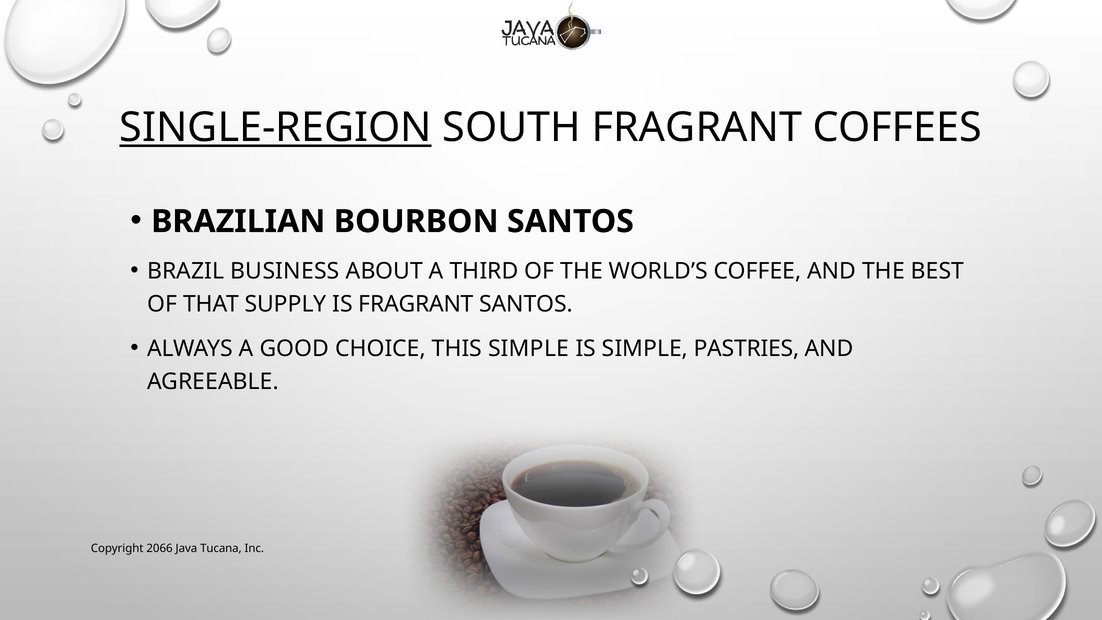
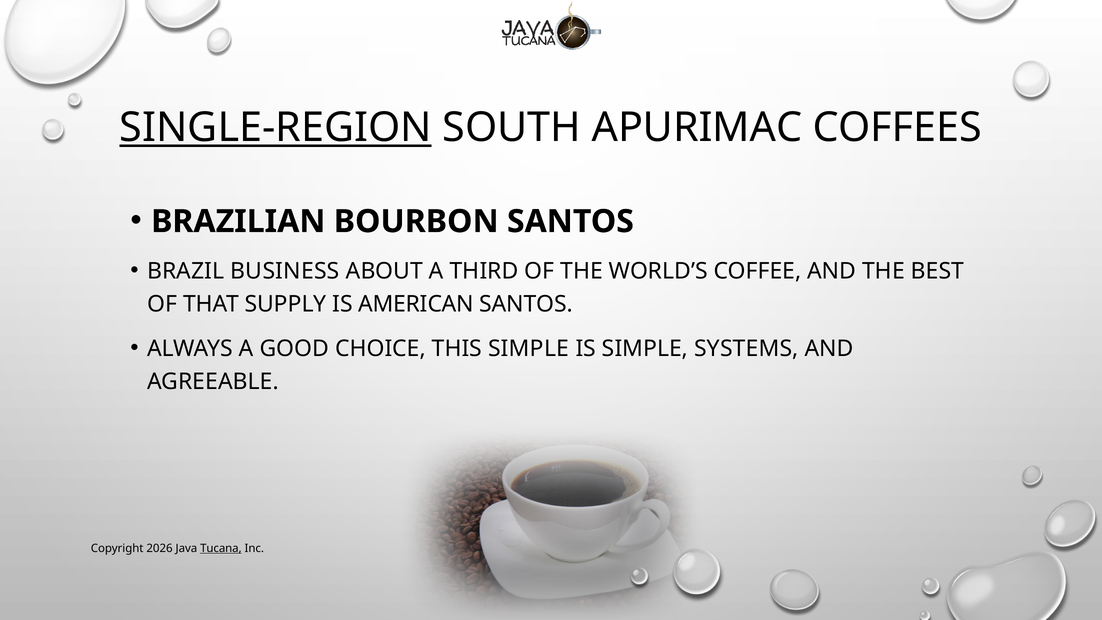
SOUTH FRAGRANT: FRAGRANT -> APURIMAC
IS FRAGRANT: FRAGRANT -> AMERICAN
PASTRIES: PASTRIES -> SYSTEMS
2066: 2066 -> 2026
Tucana underline: none -> present
